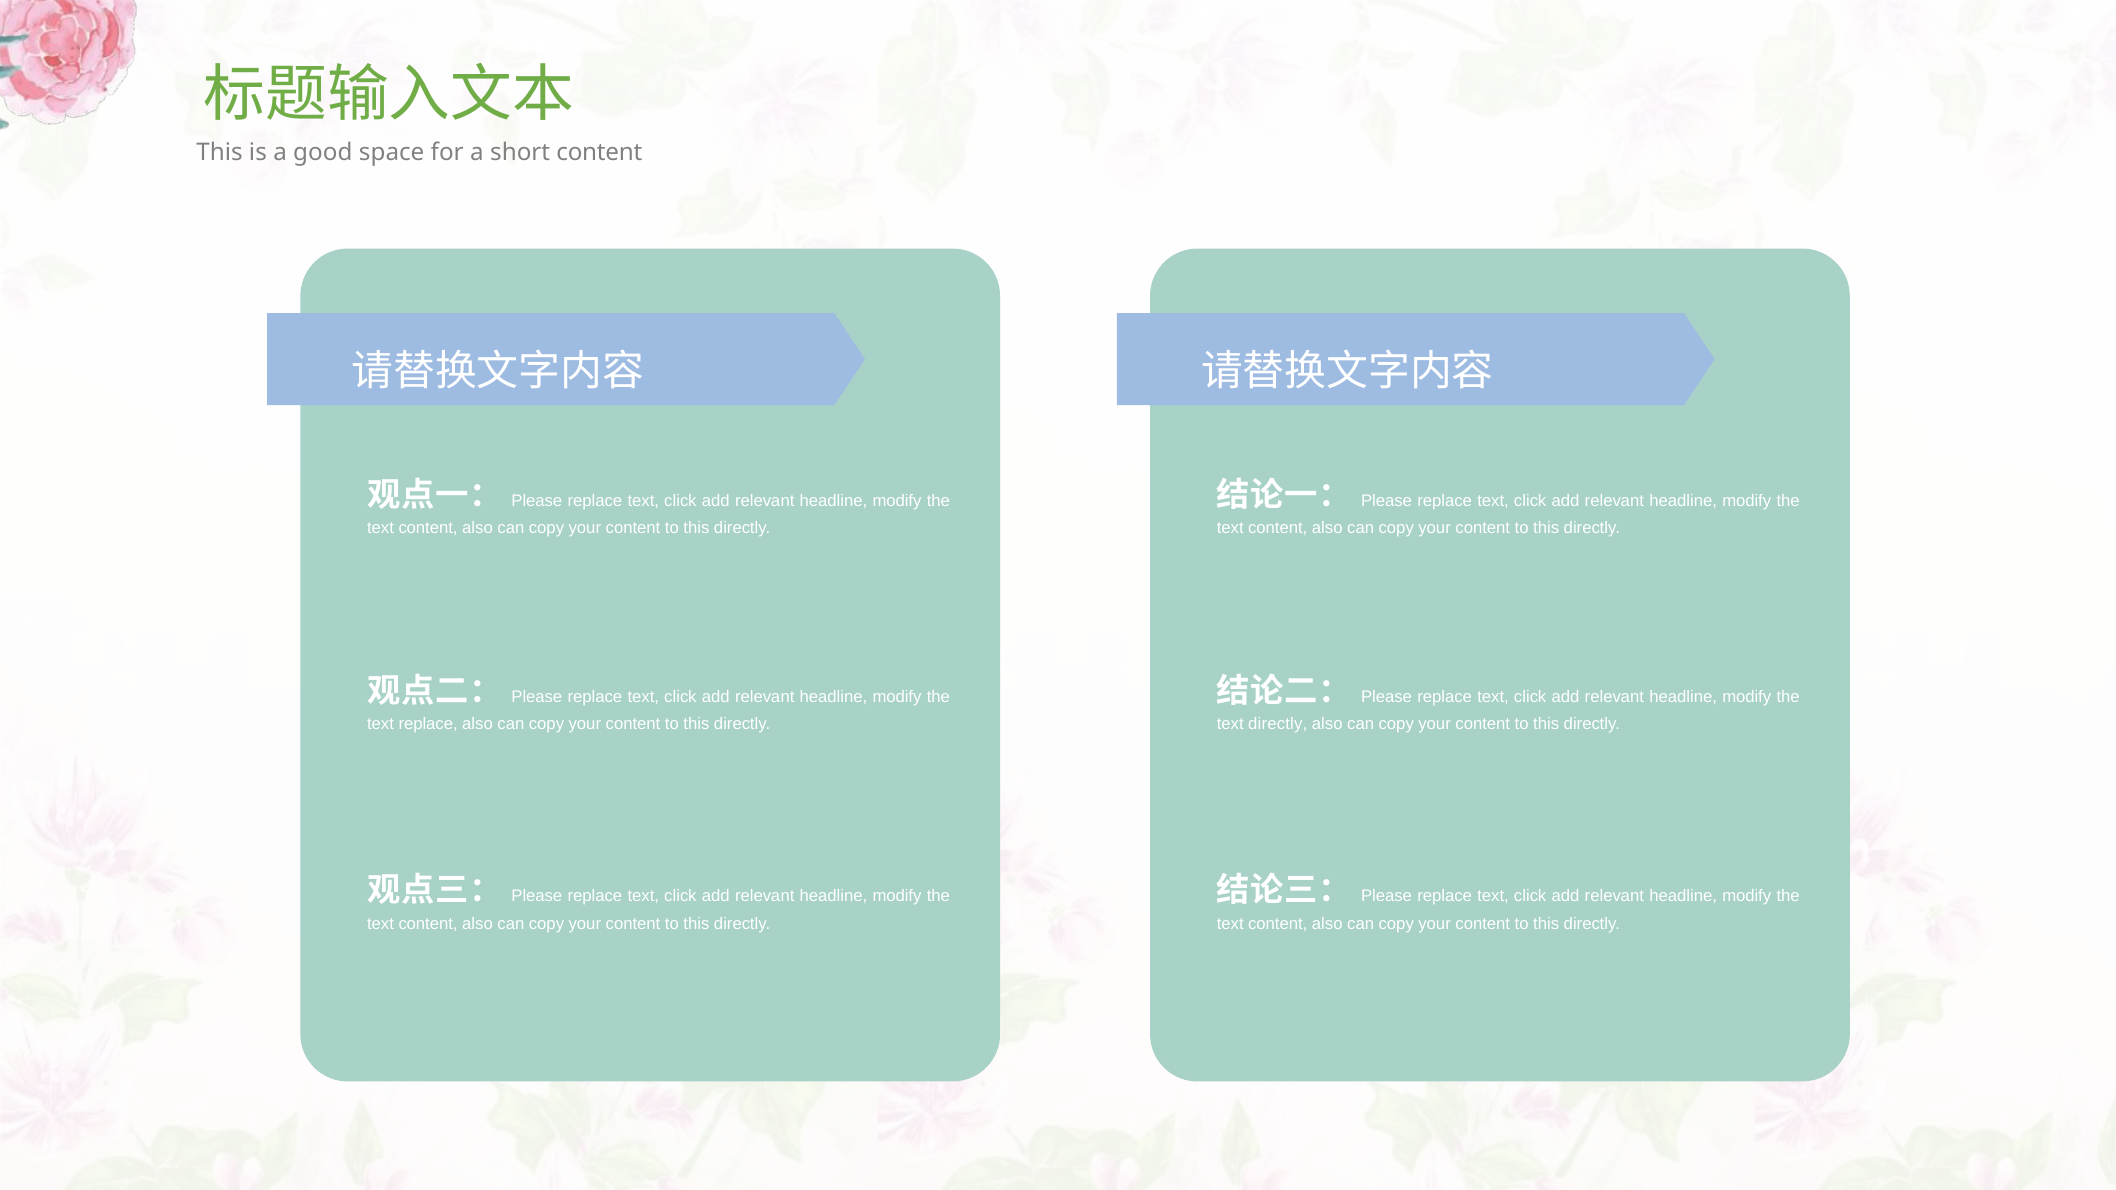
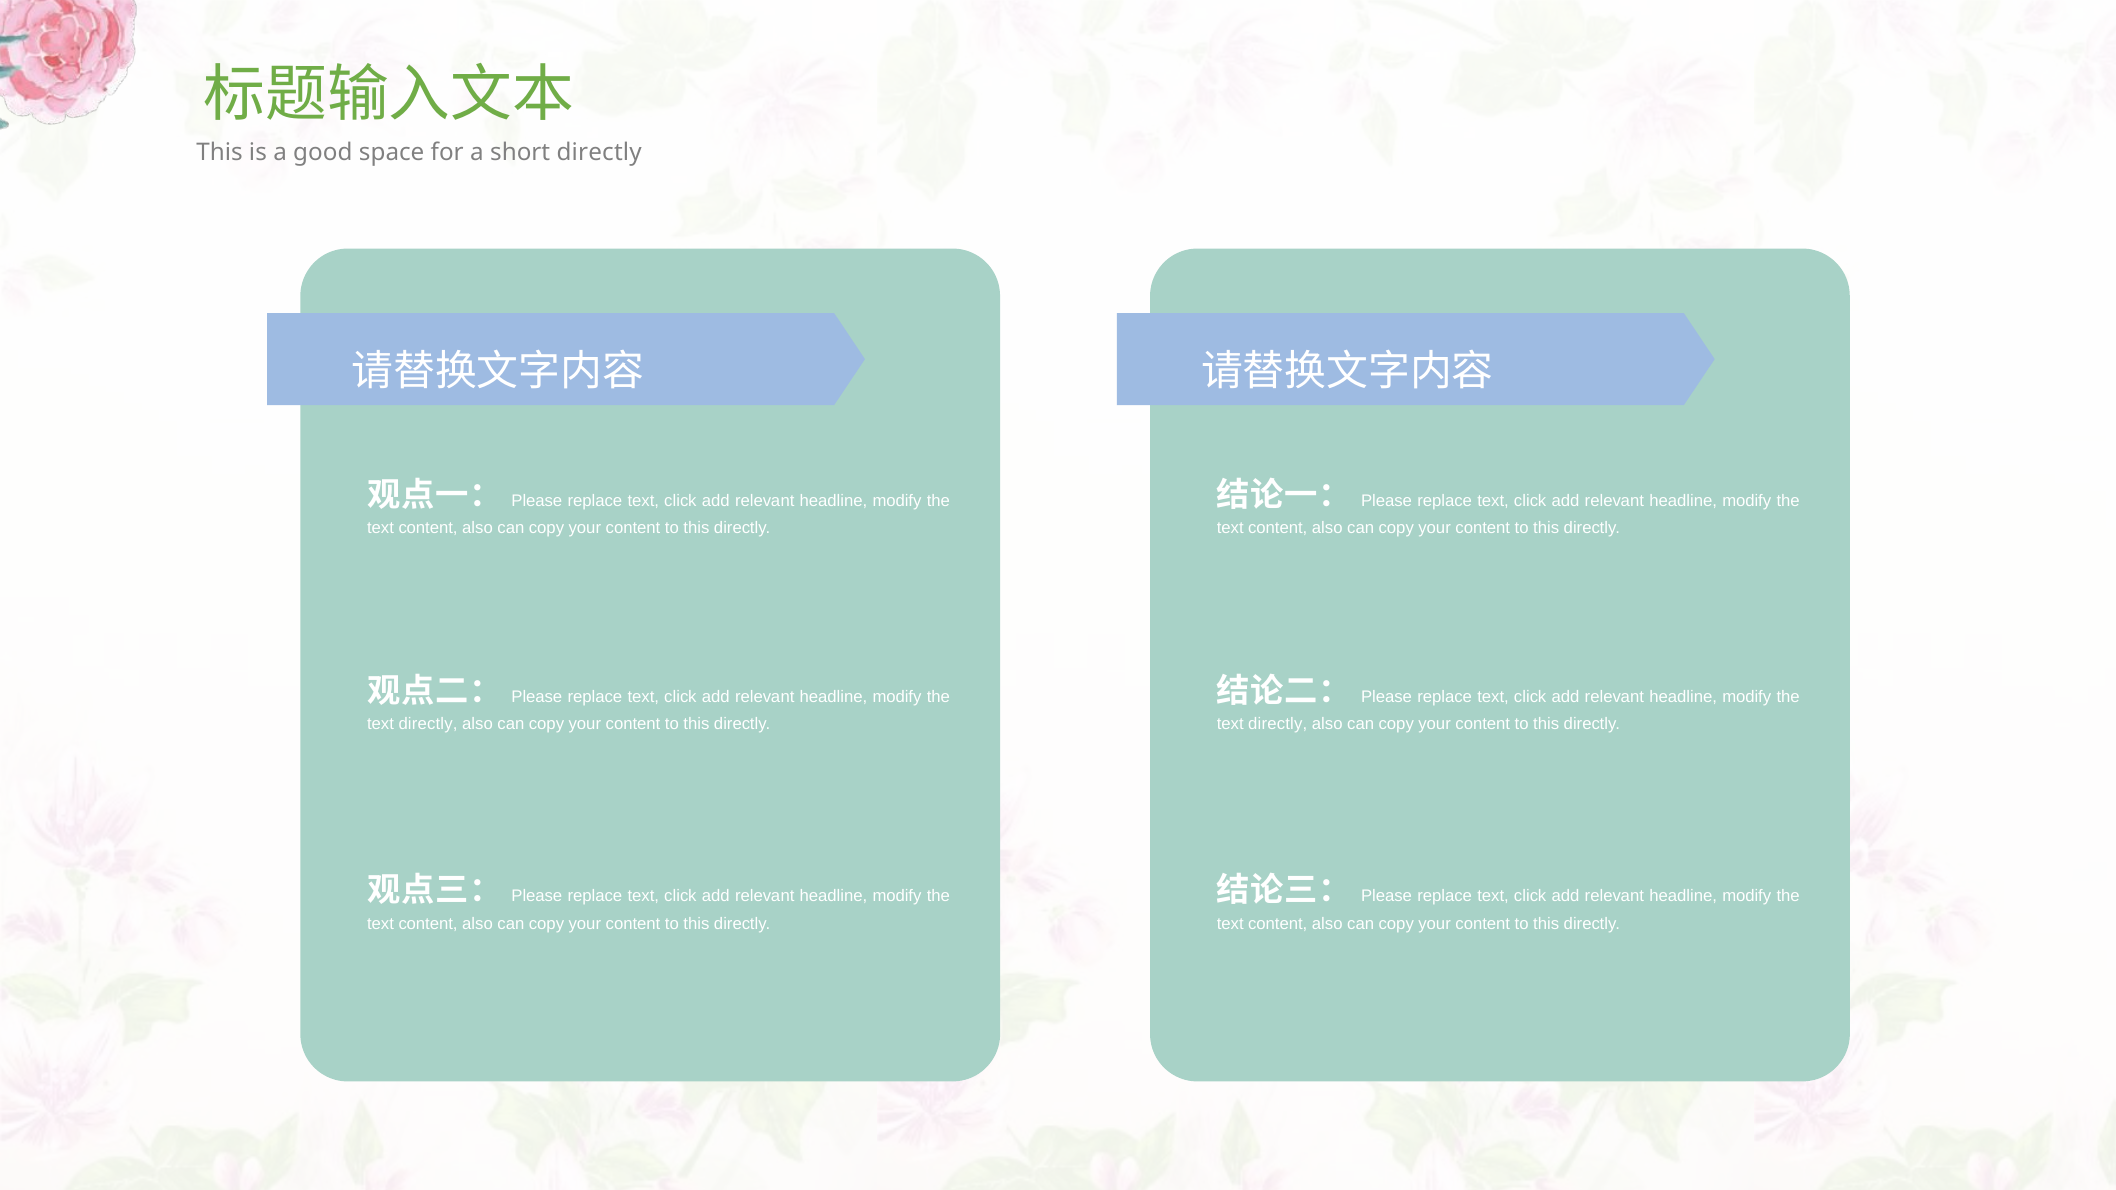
short content: content -> directly
replace at (428, 724): replace -> directly
